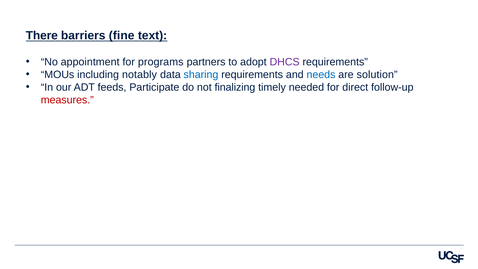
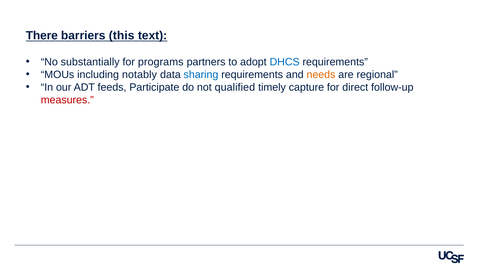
fine: fine -> this
appointment: appointment -> substantially
DHCS colour: purple -> blue
needs colour: blue -> orange
solution: solution -> regional
finalizing: finalizing -> qualified
needed: needed -> capture
